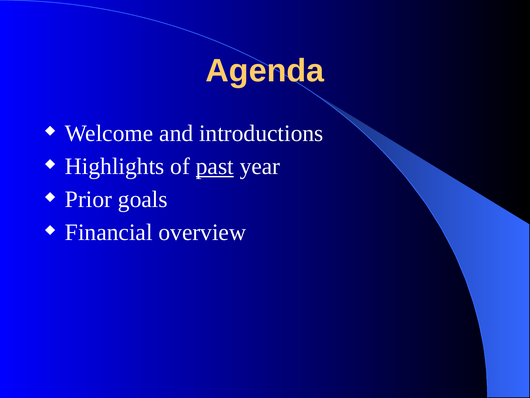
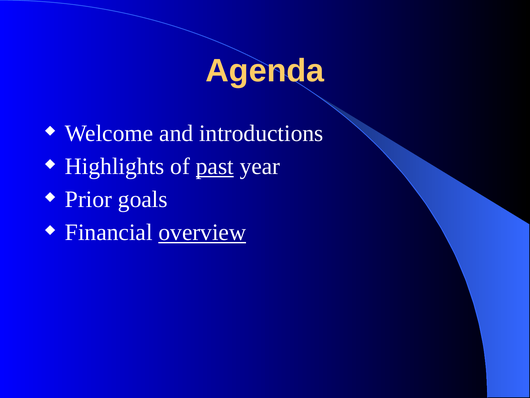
overview underline: none -> present
